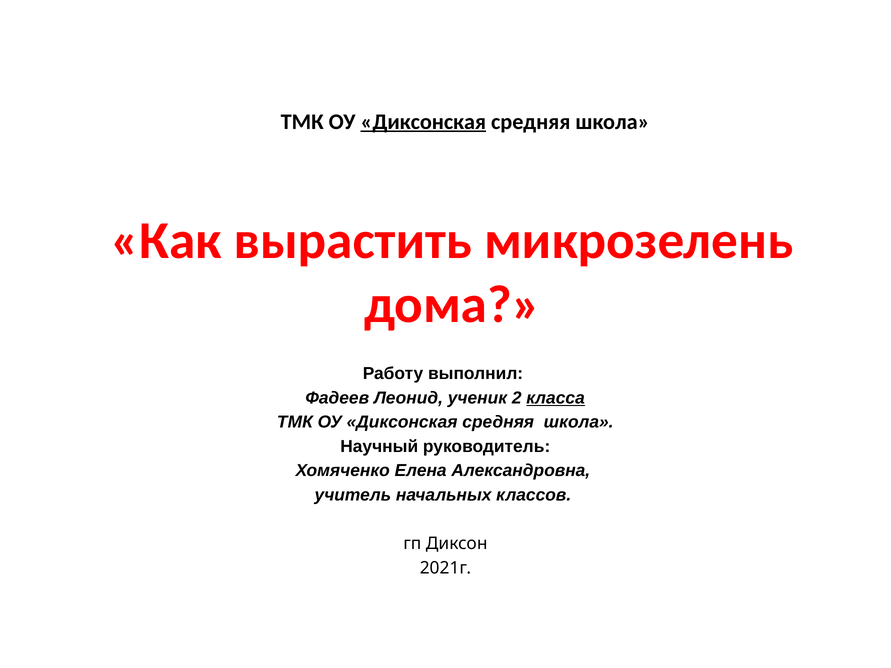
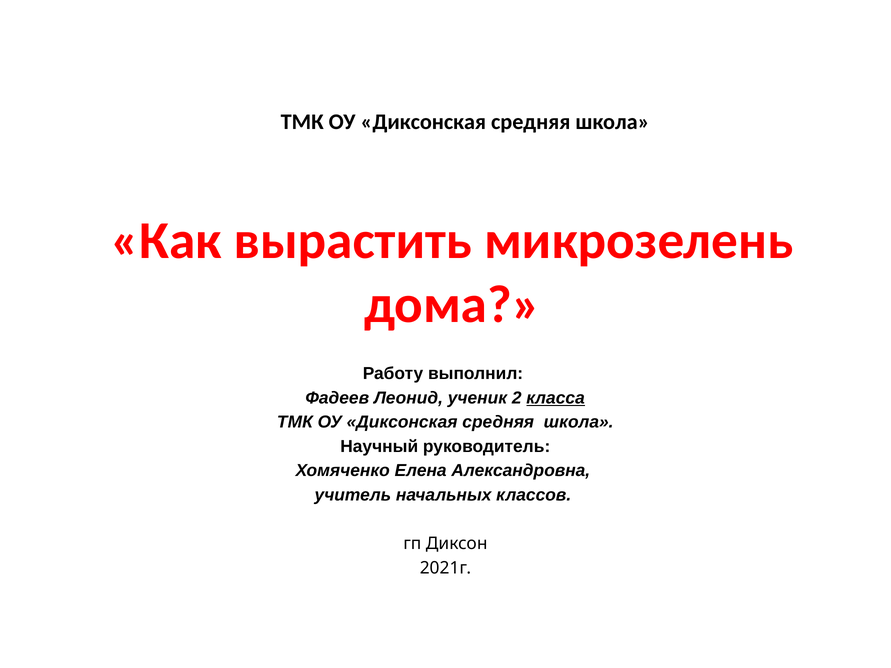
Диксонская at (423, 122) underline: present -> none
